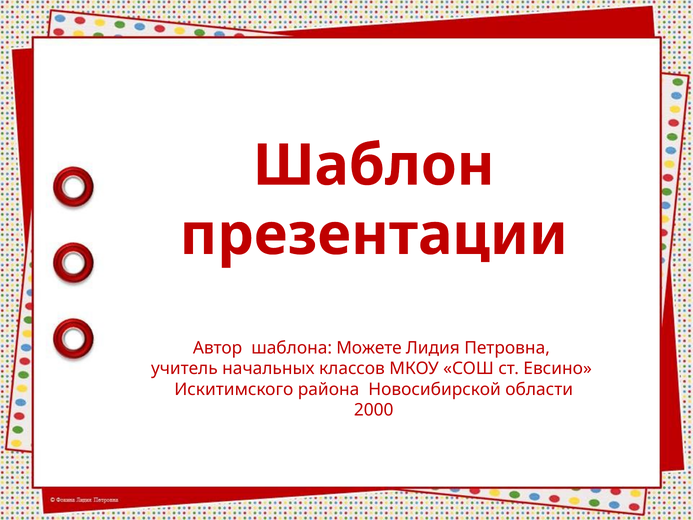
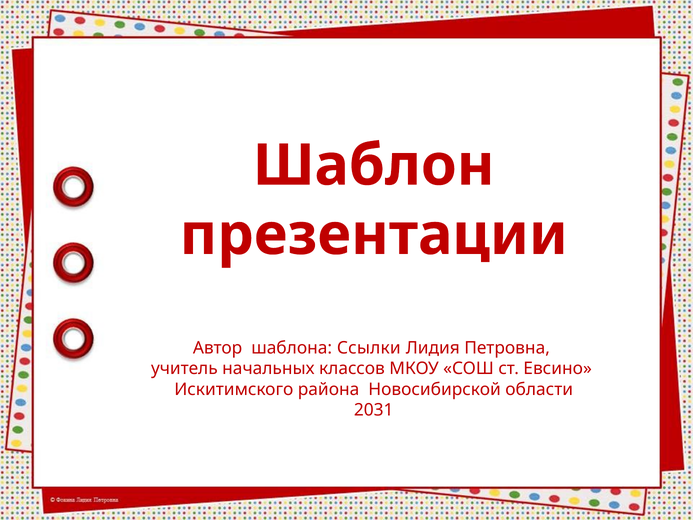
Можете: Можете -> Ссылки
2000: 2000 -> 2031
